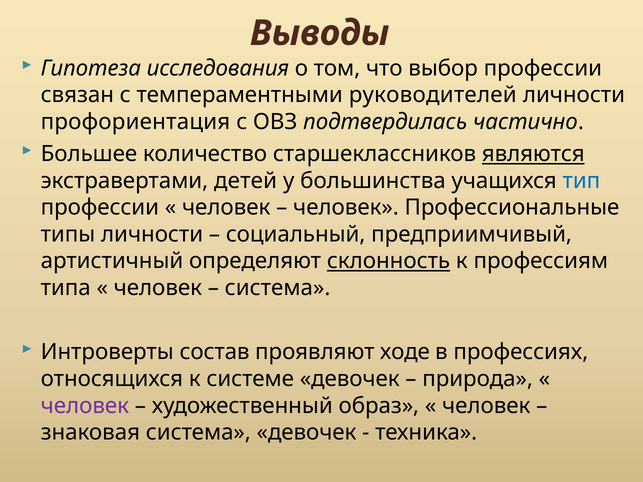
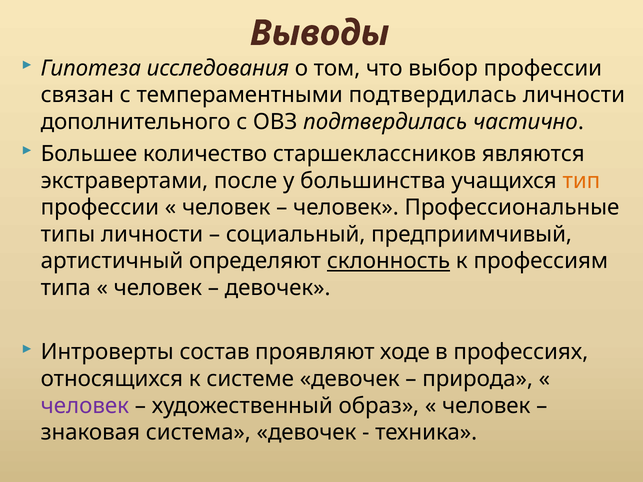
темпераментными руководителей: руководителей -> подтвердилась
профориентация: профориентация -> дополнительного
являются underline: present -> none
детей: детей -> после
тип colour: blue -> orange
система at (278, 288): система -> девочек
